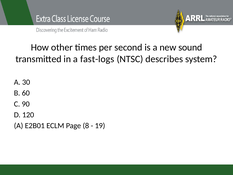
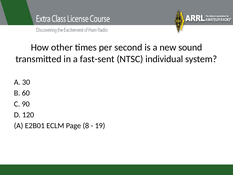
fast-logs: fast-logs -> fast-sent
describes: describes -> individual
